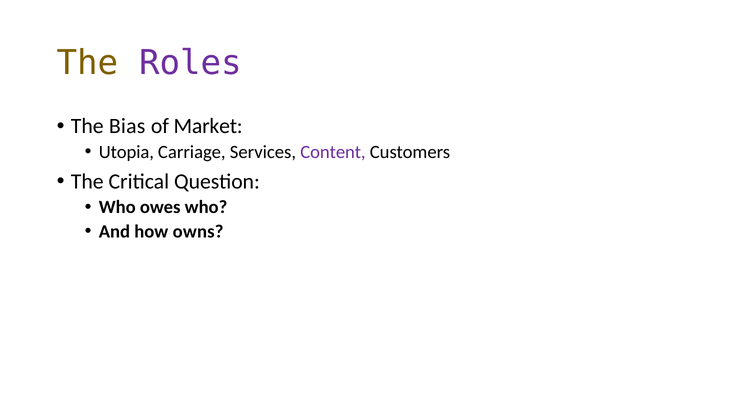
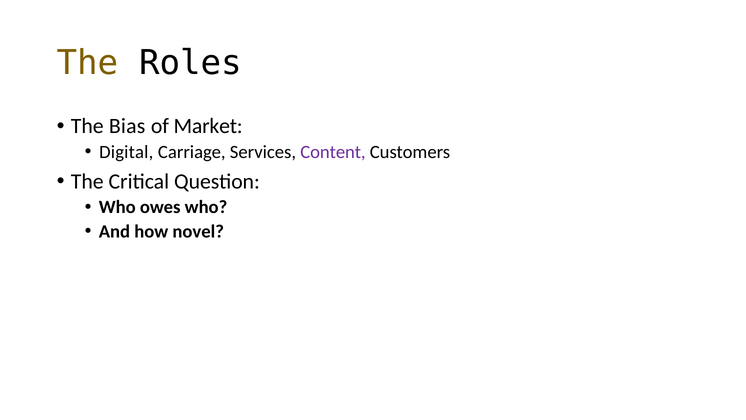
Roles colour: purple -> black
Utopia: Utopia -> Digital
owns: owns -> novel
